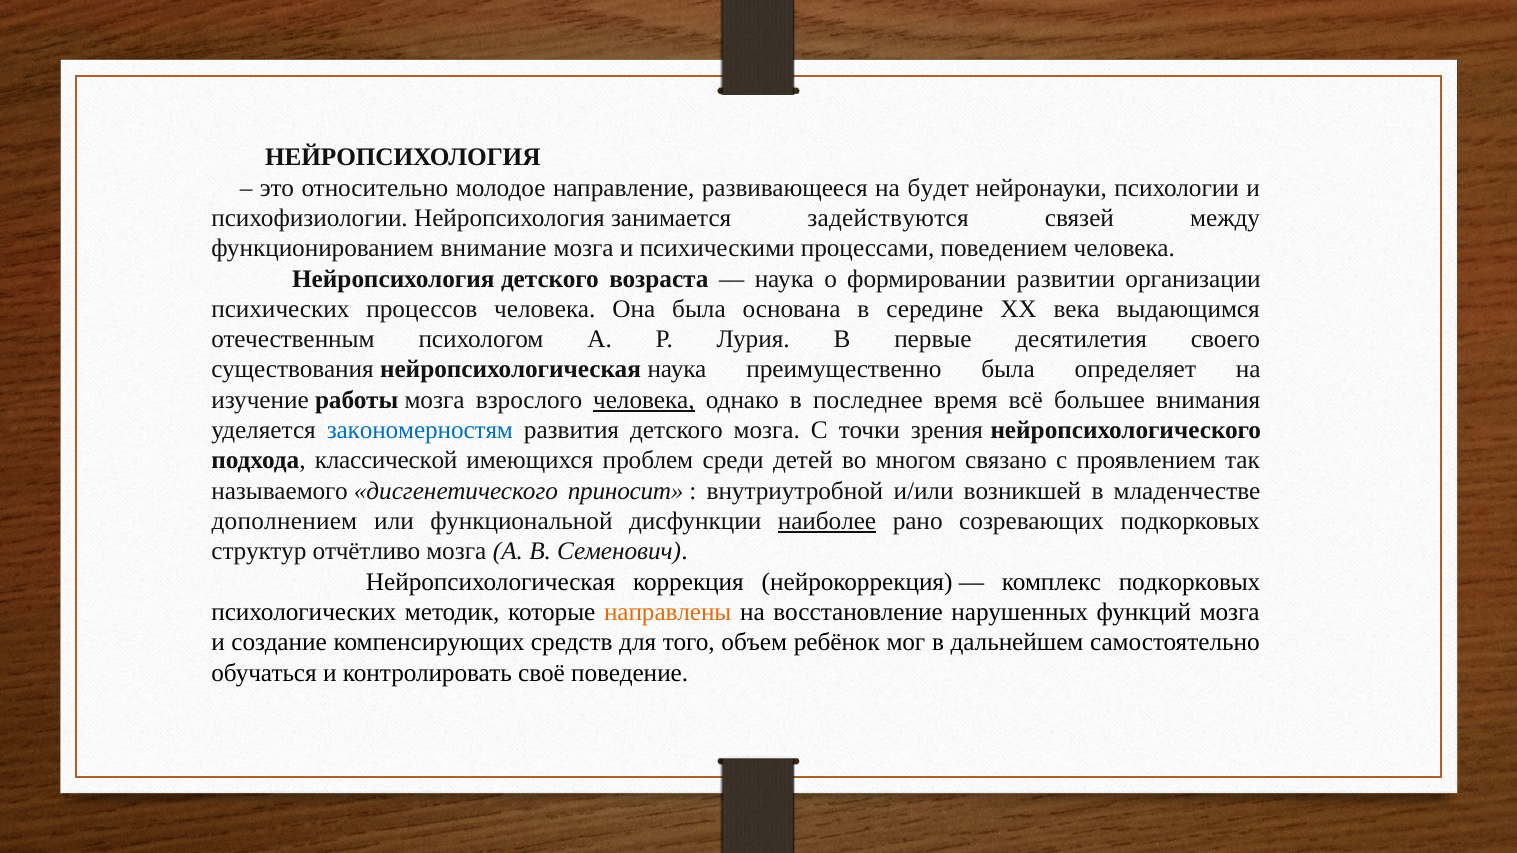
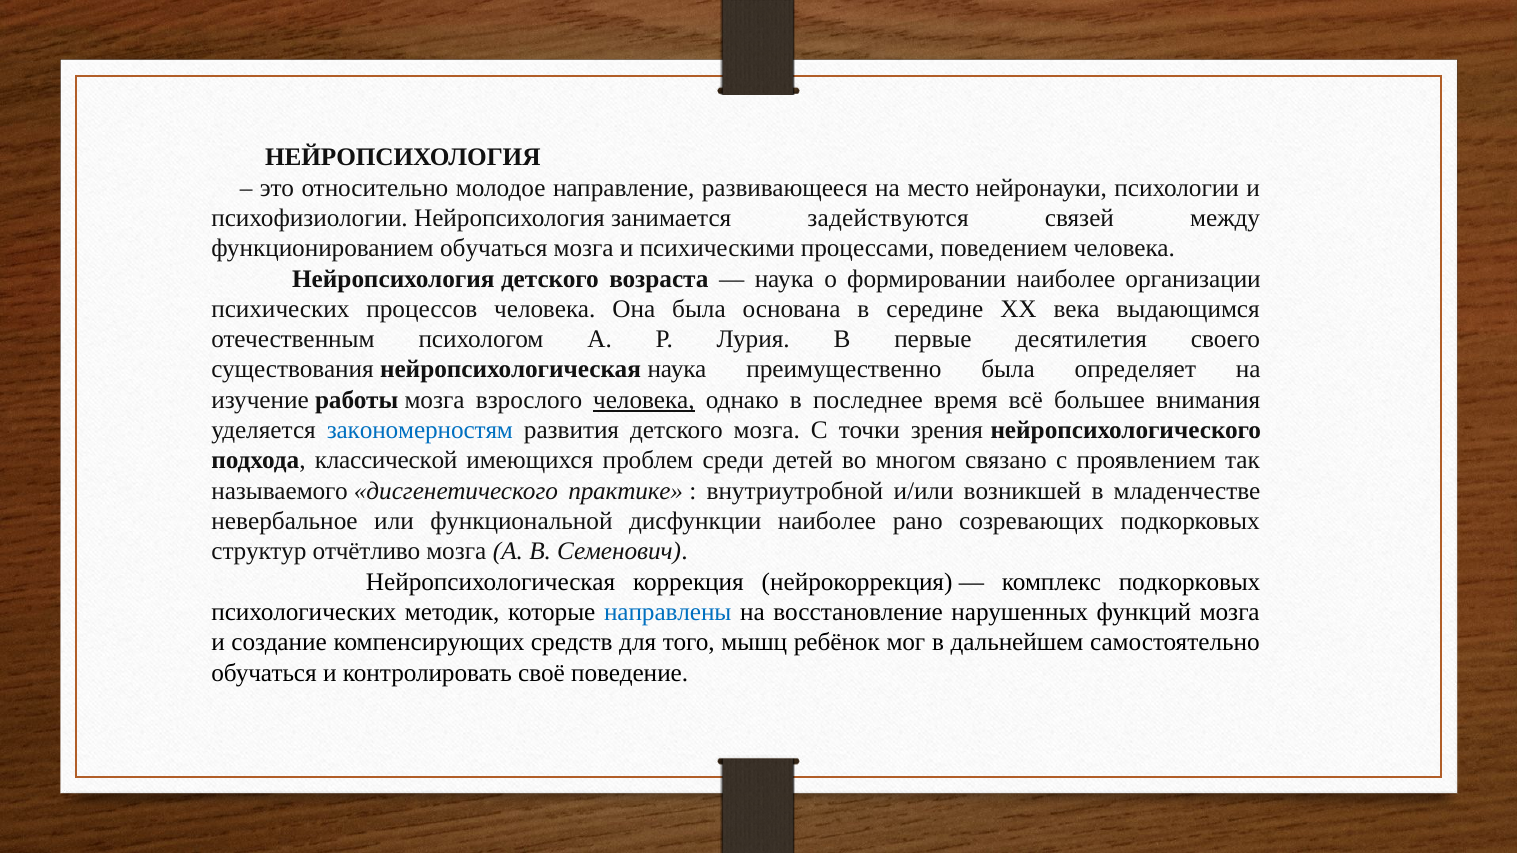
будет: будет -> место
функционированием внимание: внимание -> обучаться
формировании развитии: развитии -> наиболее
приносит: приносит -> практике
дополнением: дополнением -> невербальное
наиболее at (827, 521) underline: present -> none
направлены colour: orange -> blue
объем: объем -> мышц
